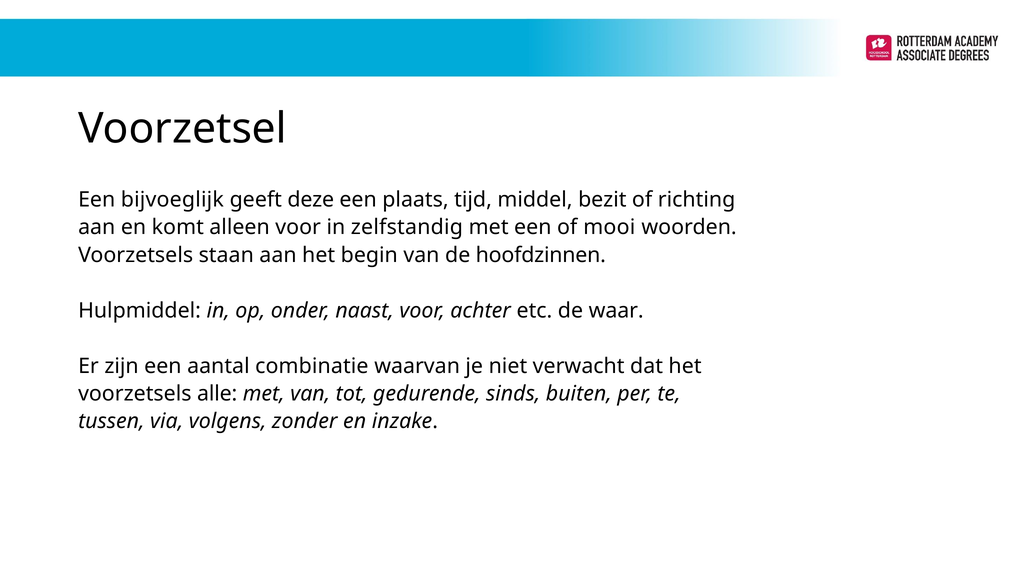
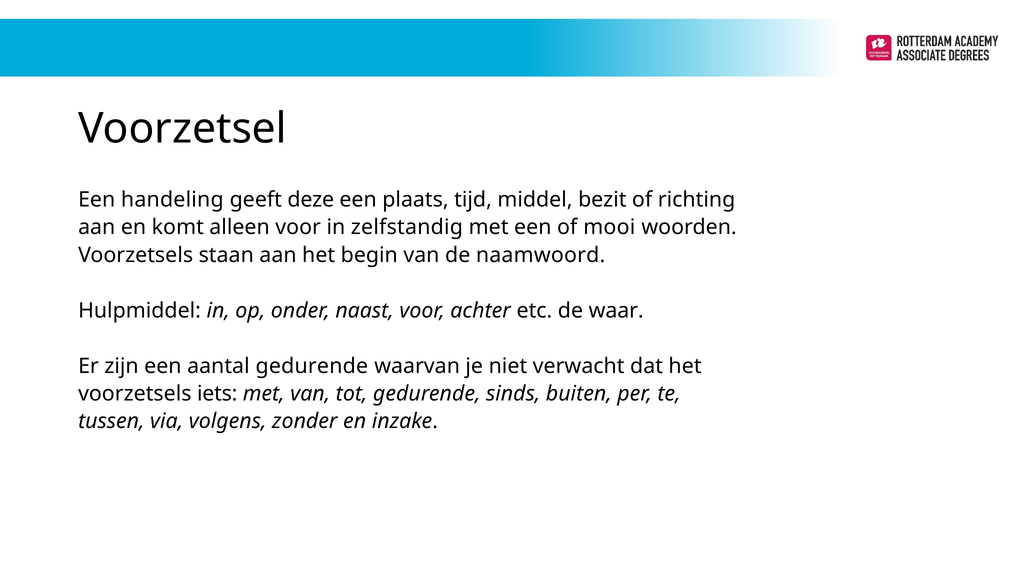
bijvoeglijk: bijvoeglijk -> handeling
hoofdzinnen: hoofdzinnen -> naamwoord
aantal combinatie: combinatie -> gedurende
alle: alle -> iets
